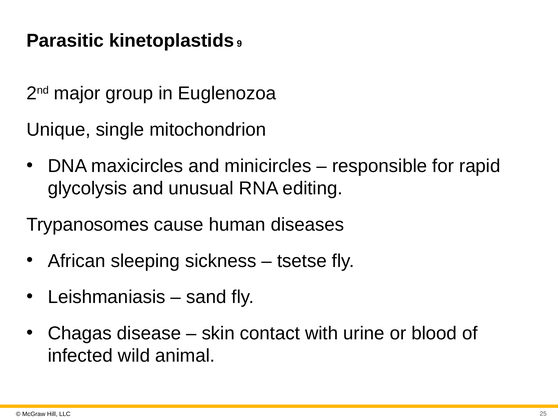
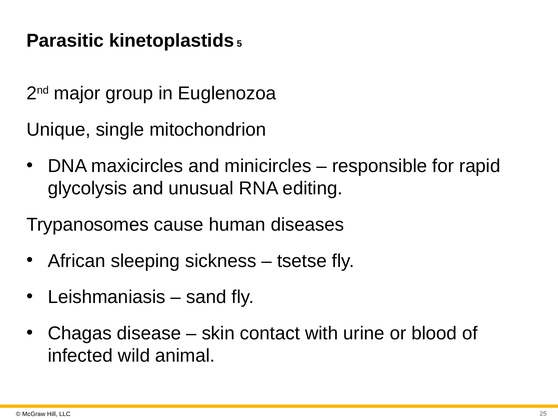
9: 9 -> 5
